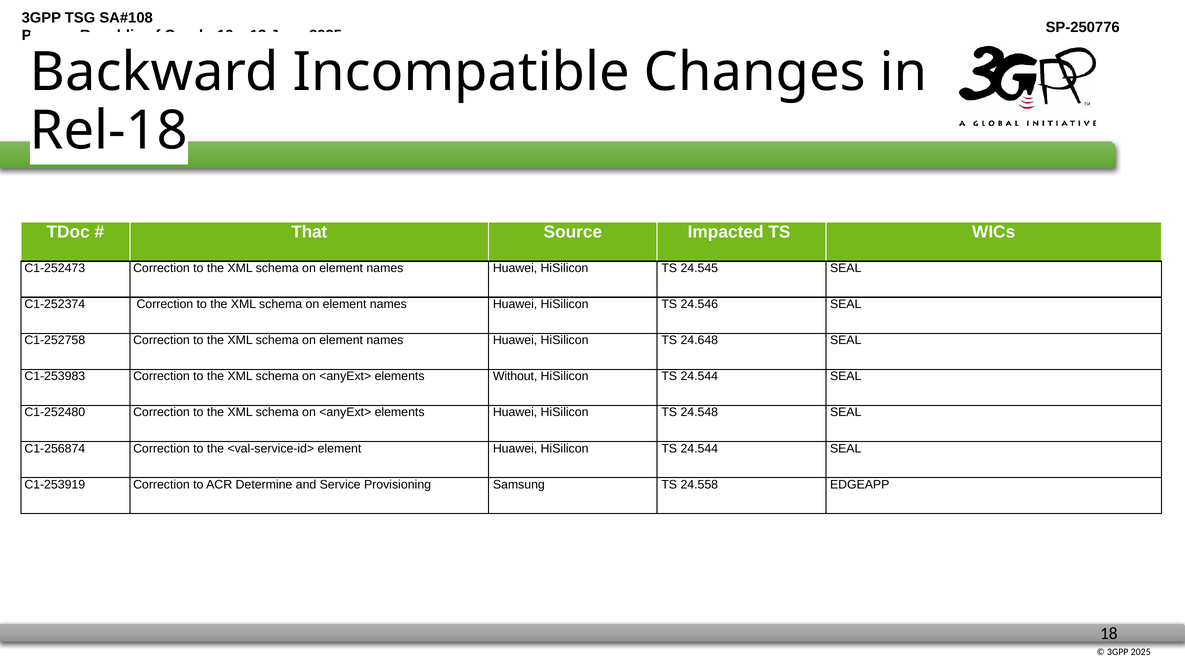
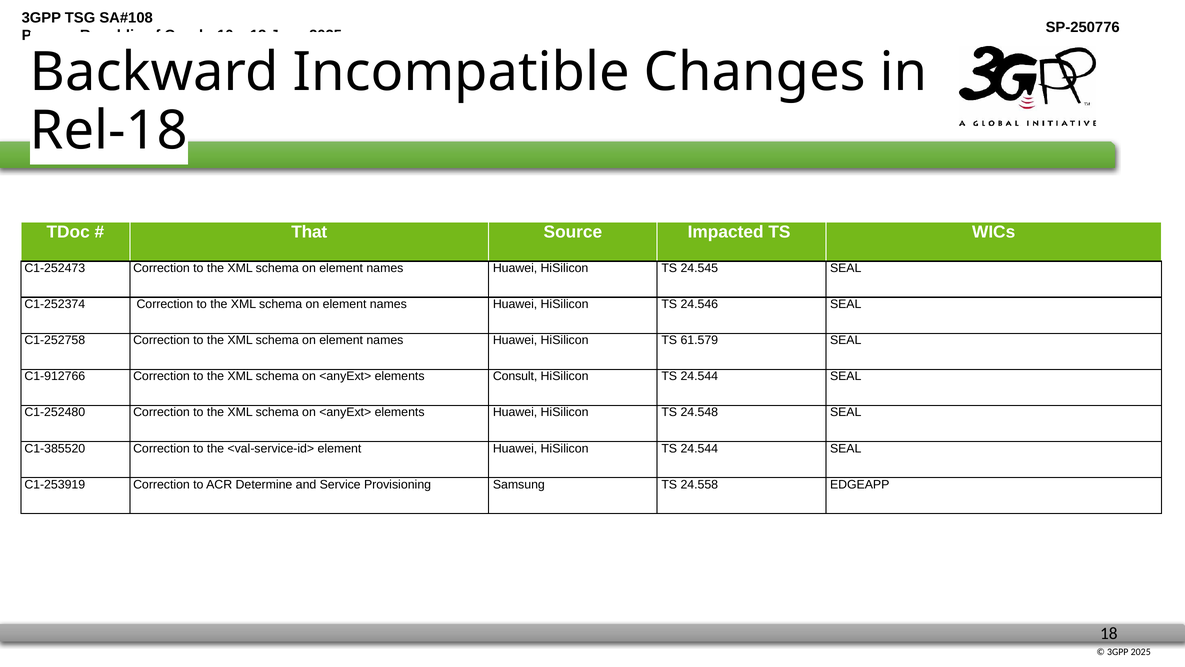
24.648: 24.648 -> 61.579
C1-253983: C1-253983 -> C1-912766
Without: Without -> Consult
C1-256874: C1-256874 -> C1-385520
